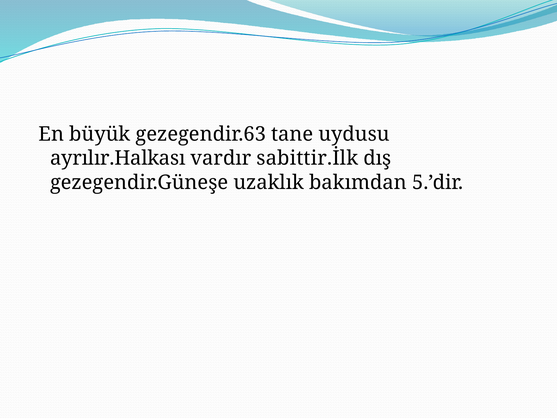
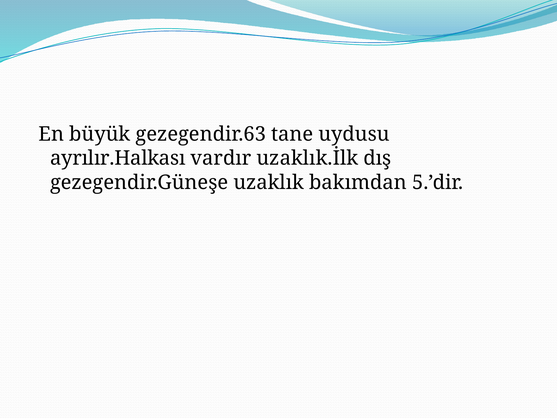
sabittir.İlk: sabittir.İlk -> uzaklık.İlk
